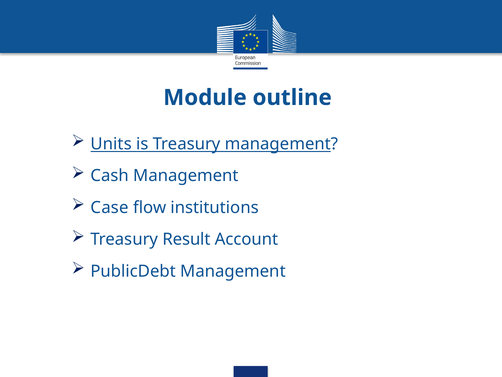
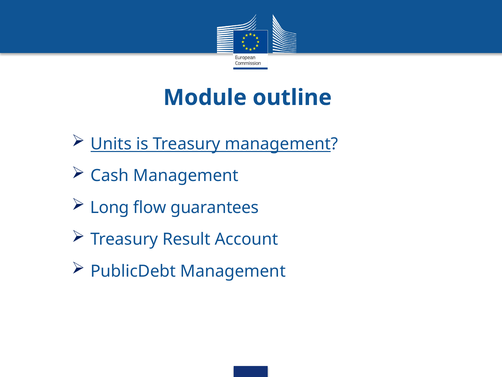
Case: Case -> Long
institutions: institutions -> guarantees
